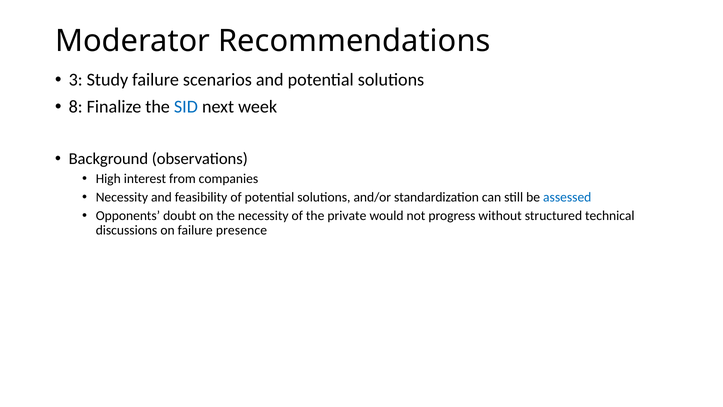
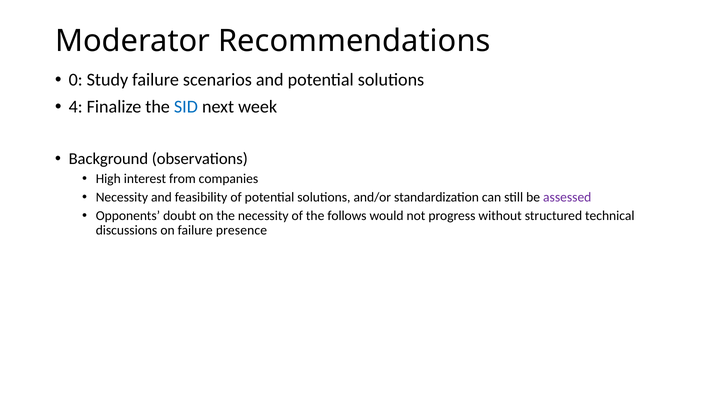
3: 3 -> 0
8: 8 -> 4
assessed colour: blue -> purple
private: private -> follows
